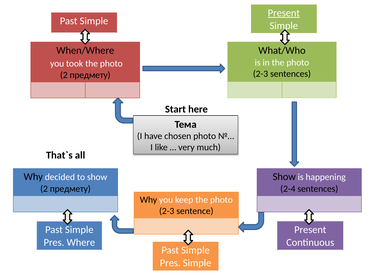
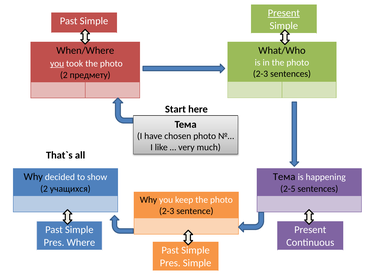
you at (57, 63) underline: none -> present
Show at (284, 177): Show -> Тема
предмету at (70, 189): предмету -> учащихся
2-4: 2-4 -> 2-5
